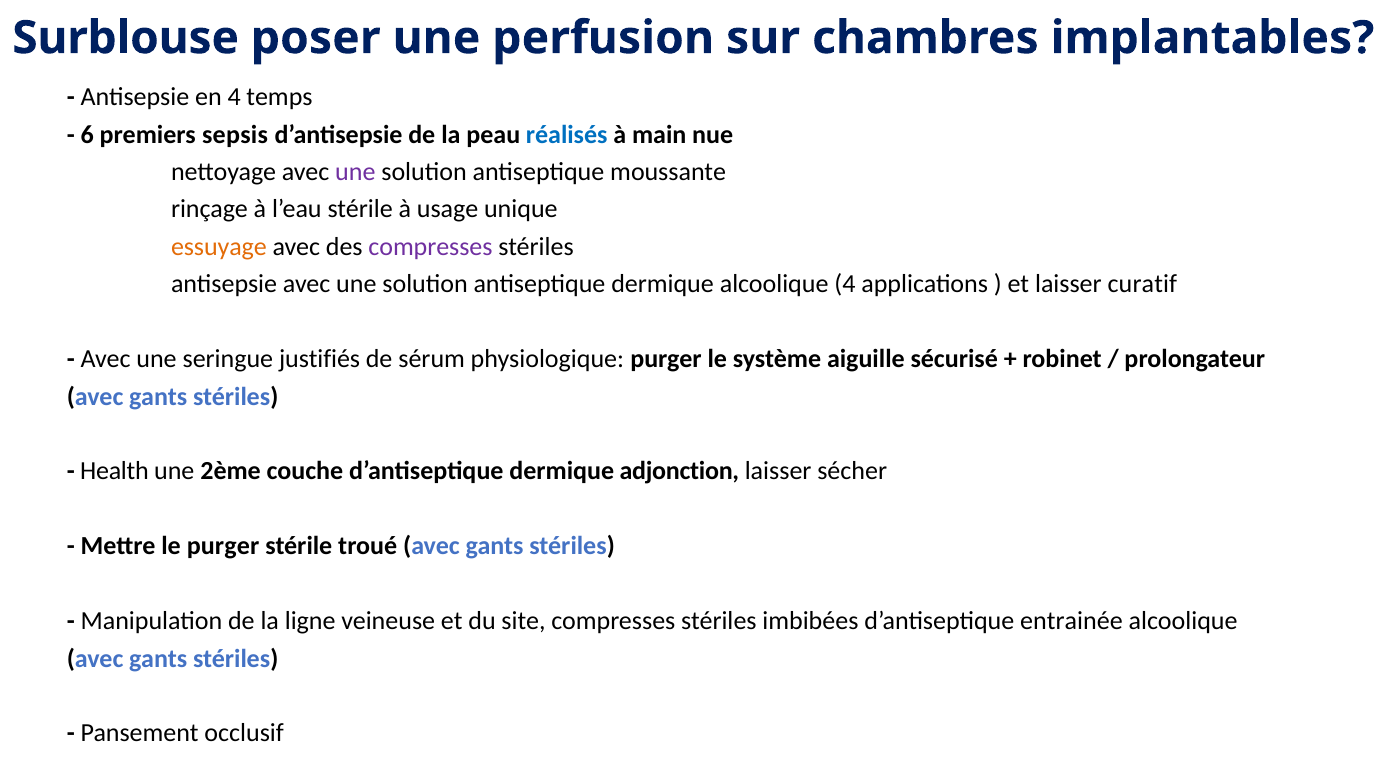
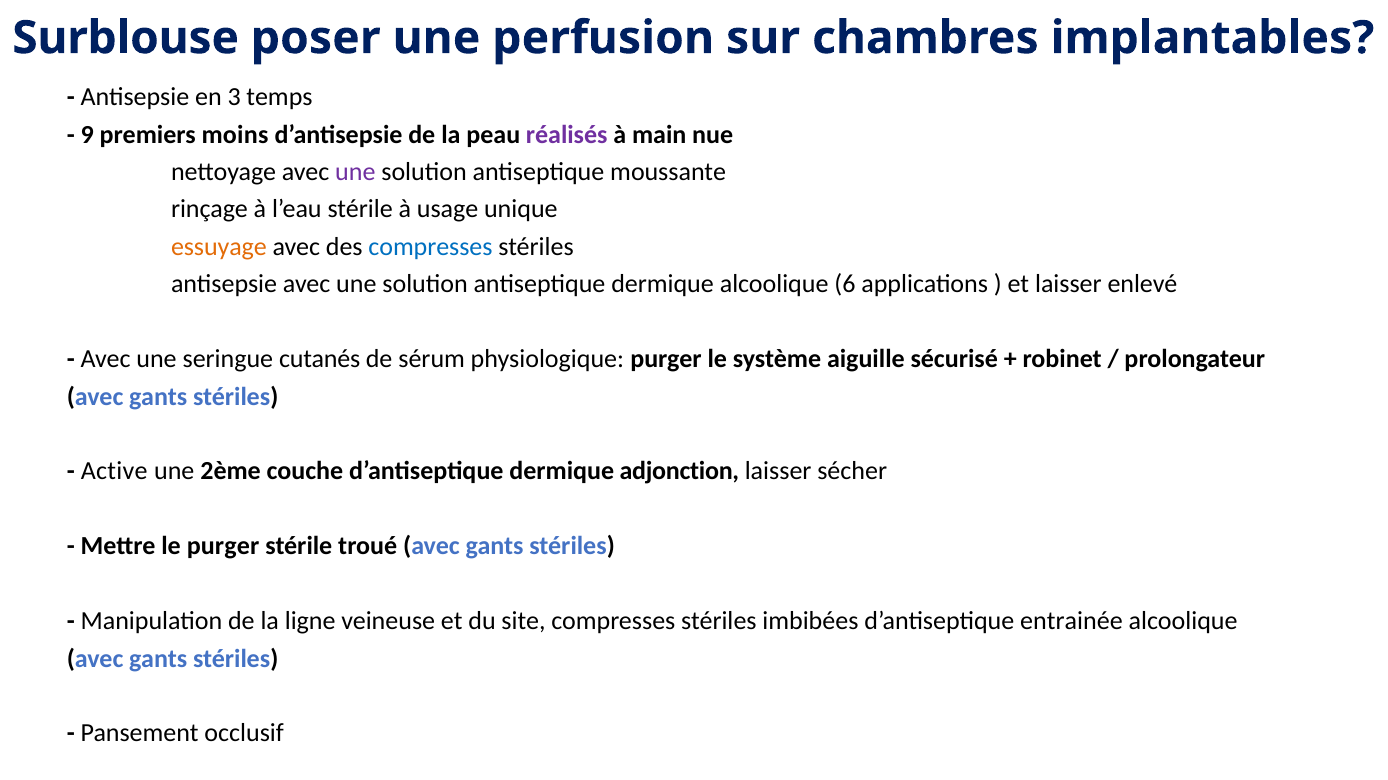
en 4: 4 -> 3
6: 6 -> 9
sepsis: sepsis -> moins
réalisés colour: blue -> purple
compresses at (430, 247) colour: purple -> blue
alcoolique 4: 4 -> 6
curatif: curatif -> enlevé
justifiés: justifiés -> cutanés
Health: Health -> Active
